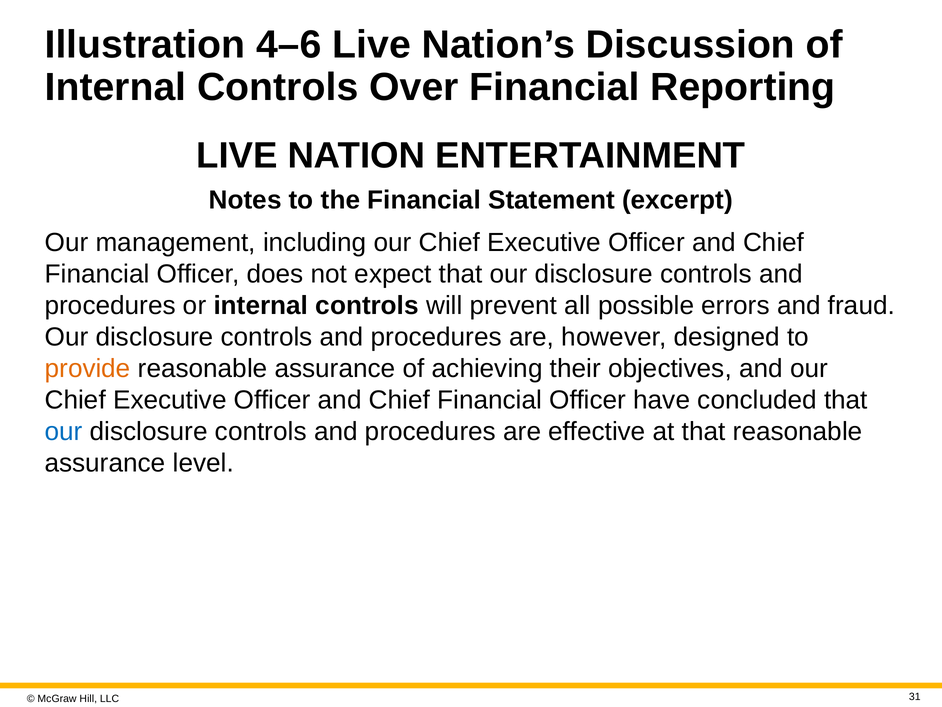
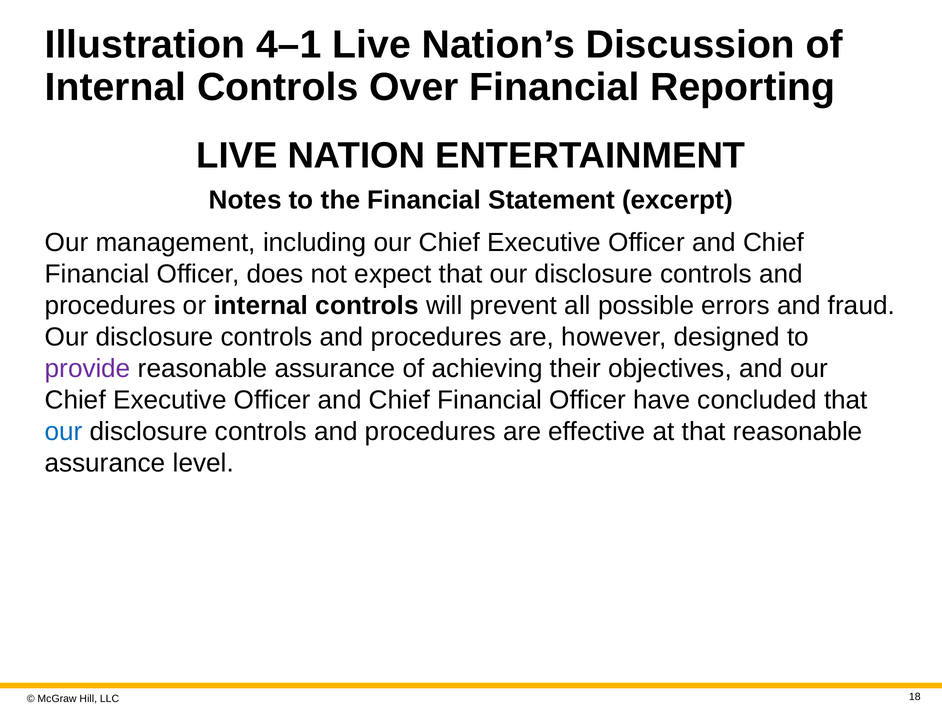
4–6: 4–6 -> 4–1
provide colour: orange -> purple
31: 31 -> 18
